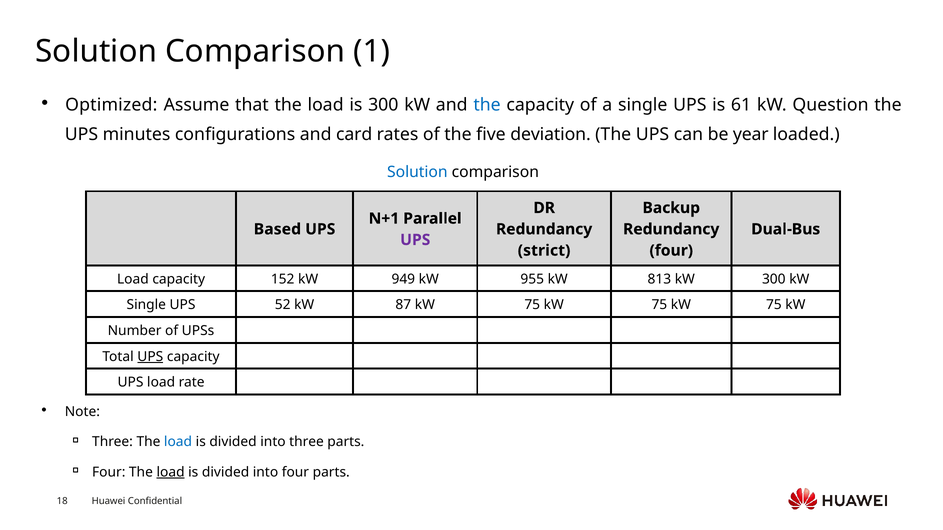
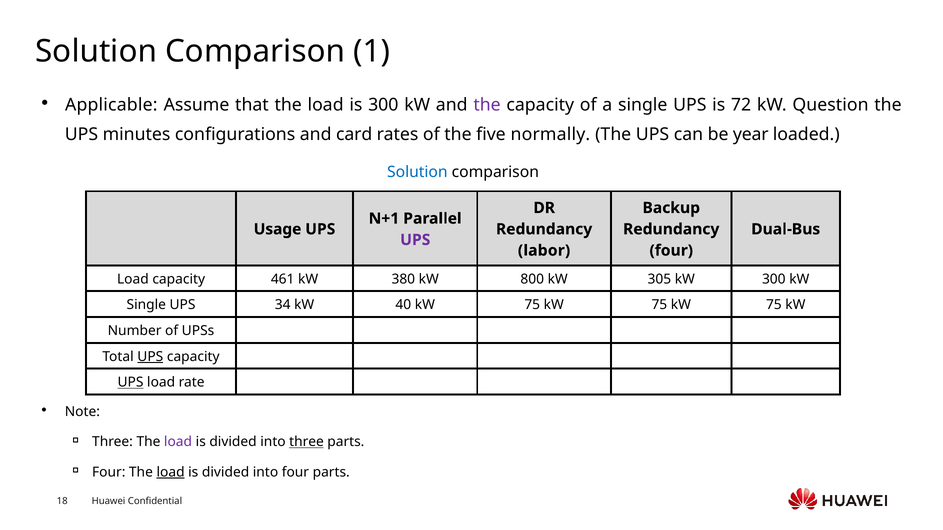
Optimized: Optimized -> Applicable
the at (487, 105) colour: blue -> purple
61: 61 -> 72
deviation: deviation -> normally
Based: Based -> Usage
strict: strict -> labor
152: 152 -> 461
949: 949 -> 380
955: 955 -> 800
813: 813 -> 305
52: 52 -> 34
87: 87 -> 40
UPS at (130, 383) underline: none -> present
load at (178, 442) colour: blue -> purple
three at (307, 442) underline: none -> present
